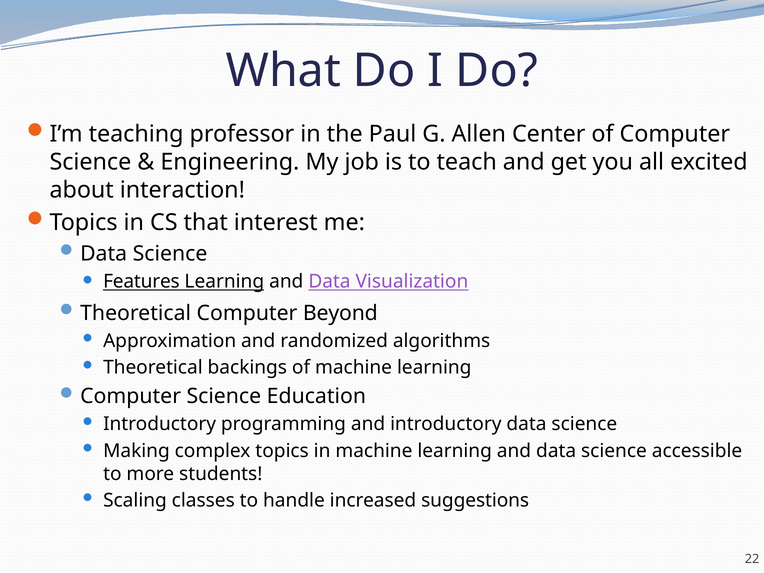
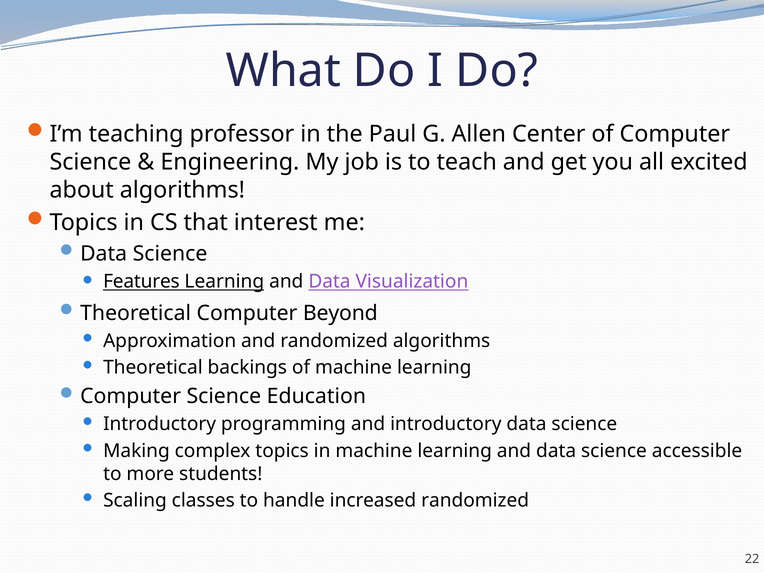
about interaction: interaction -> algorithms
increased suggestions: suggestions -> randomized
